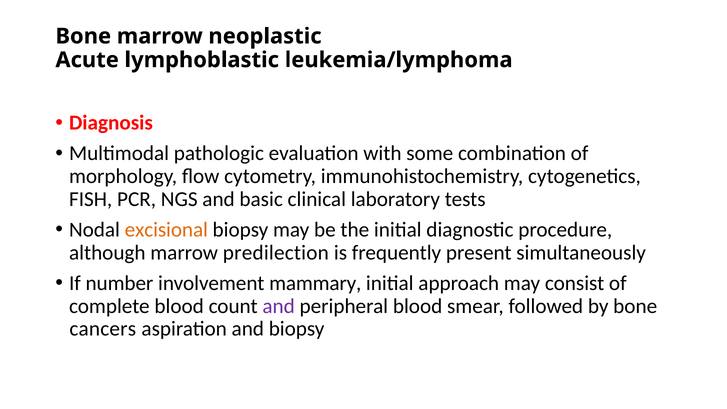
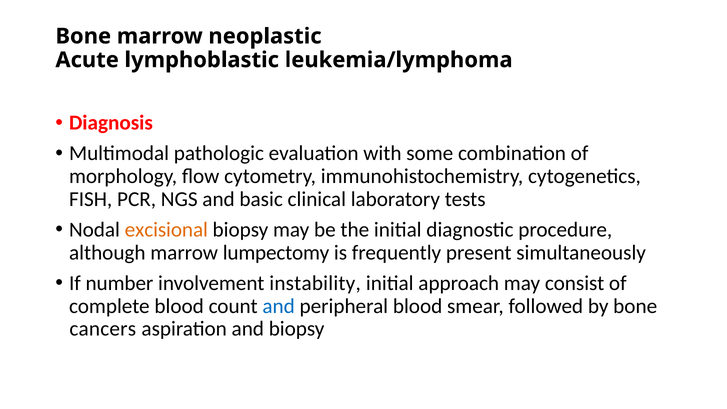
predilection: predilection -> lumpectomy
mammary: mammary -> instability
and at (279, 306) colour: purple -> blue
